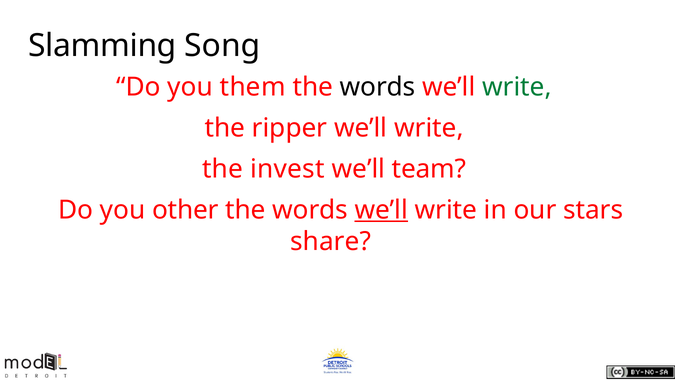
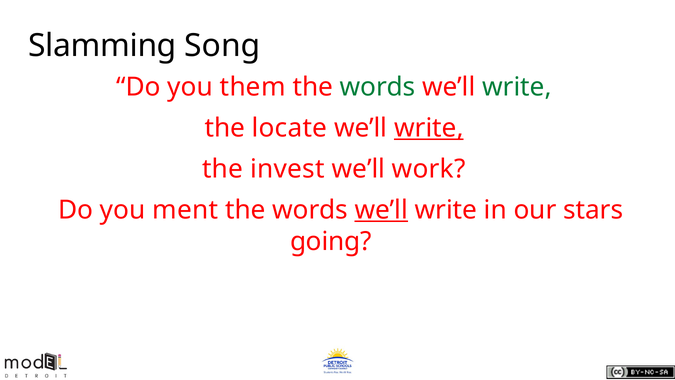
words at (378, 87) colour: black -> green
ripper: ripper -> locate
write at (429, 128) underline: none -> present
team: team -> work
other: other -> ment
share: share -> going
